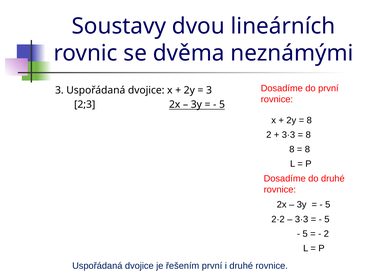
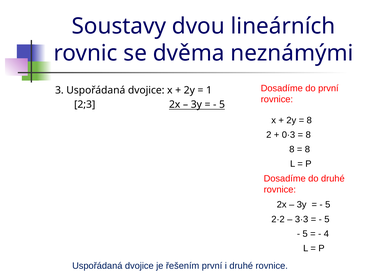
3 at (209, 90): 3 -> 1
3·3 at (288, 135): 3·3 -> 0·3
2 at (326, 234): 2 -> 4
